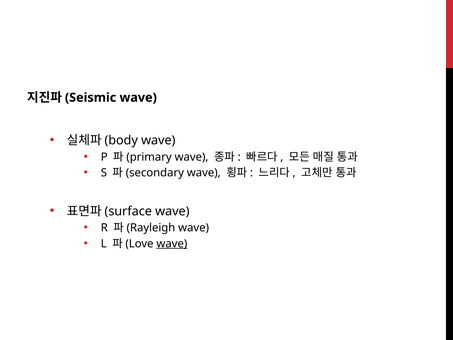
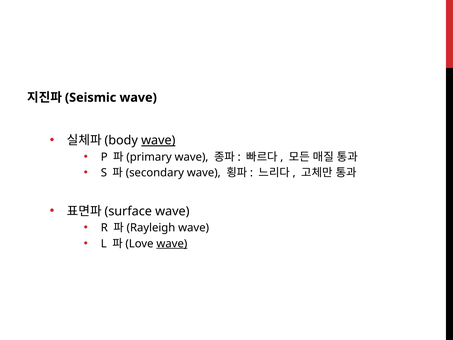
wave at (158, 140) underline: none -> present
